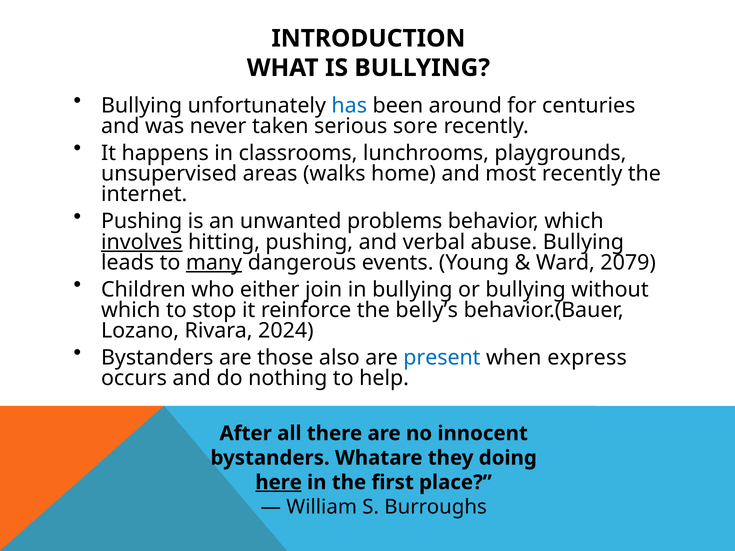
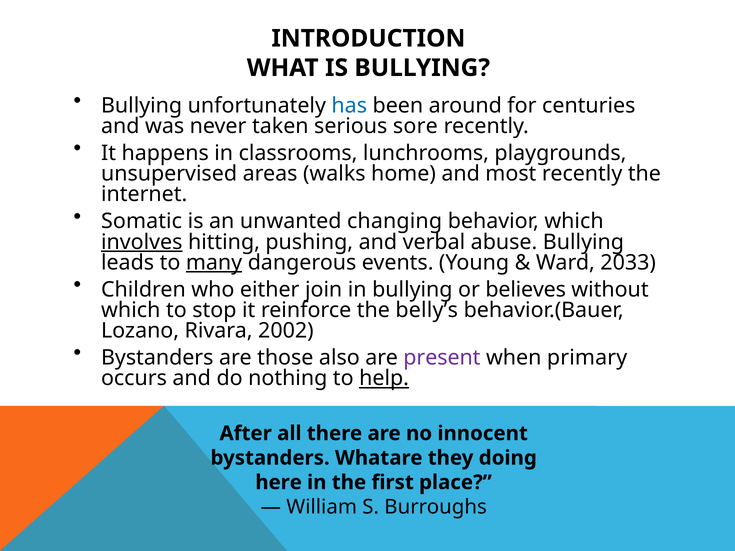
Pushing at (142, 222): Pushing -> Somatic
problems: problems -> changing
2079: 2079 -> 2033
or bullying: bullying -> believes
2024: 2024 -> 2002
present colour: blue -> purple
express: express -> primary
help underline: none -> present
here underline: present -> none
